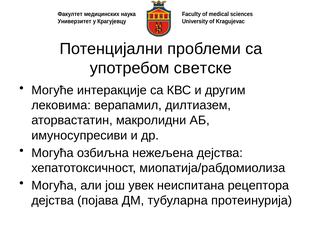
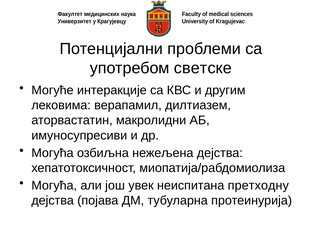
рецептора: рецептора -> претходну
